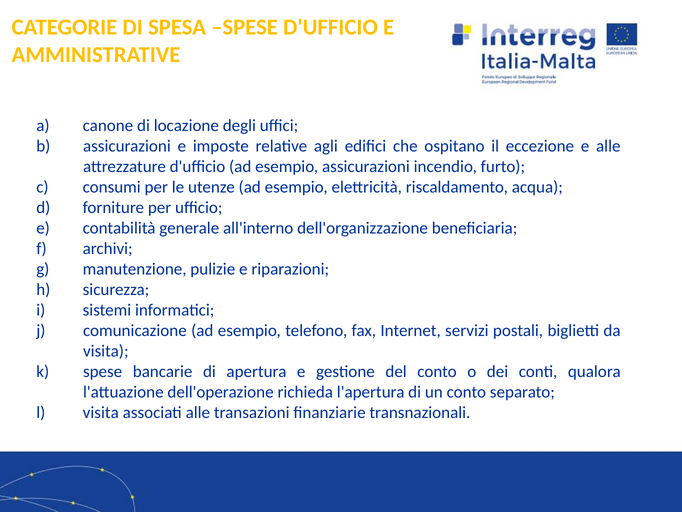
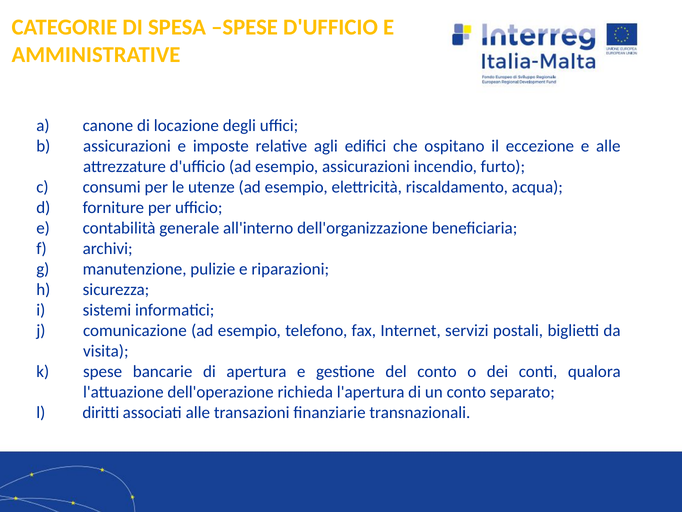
l visita: visita -> diritti
